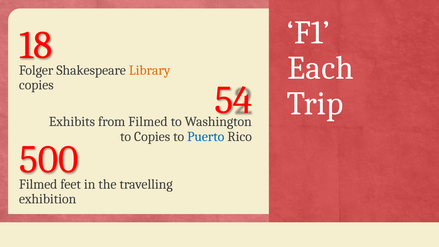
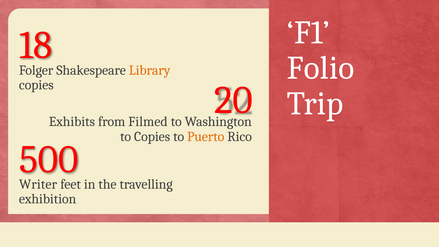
Each: Each -> Folio
54: 54 -> 20
Puerto colour: blue -> orange
Filmed at (38, 184): Filmed -> Writer
